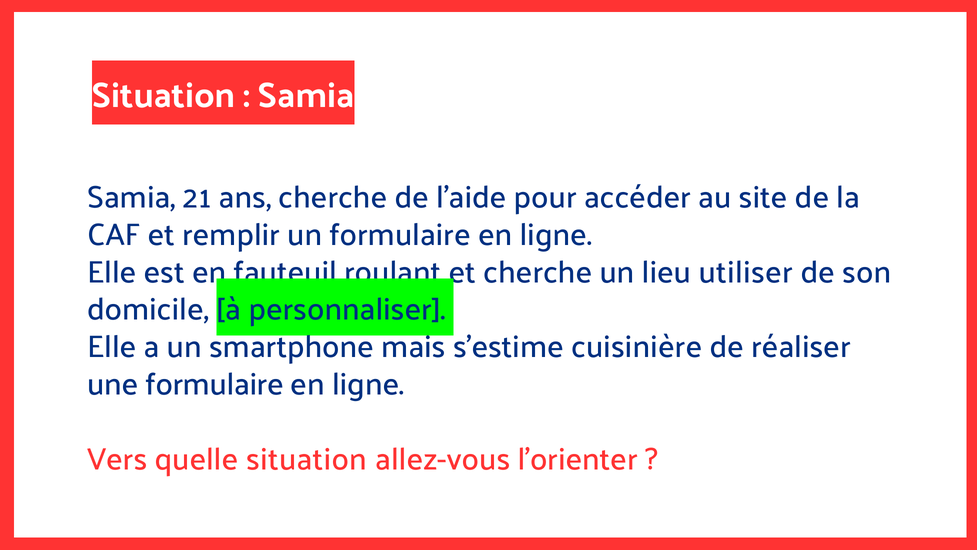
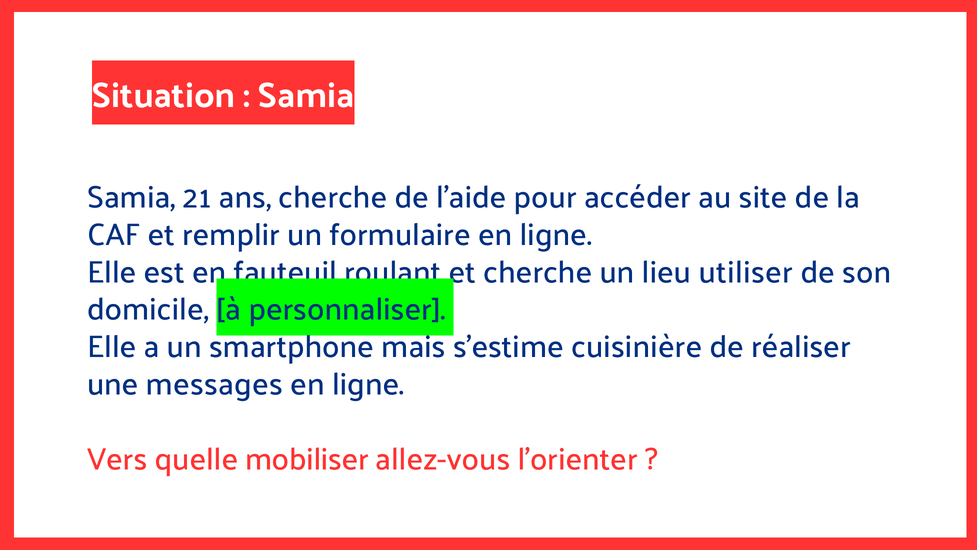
une formulaire: formulaire -> messages
quelle situation: situation -> mobiliser
